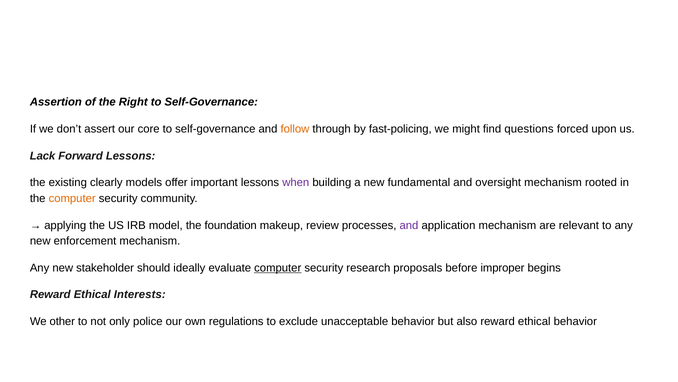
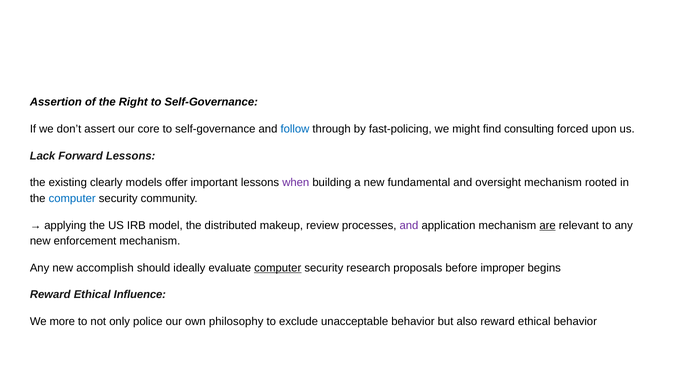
follow colour: orange -> blue
questions: questions -> consulting
computer at (72, 198) colour: orange -> blue
foundation: foundation -> distributed
are underline: none -> present
stakeholder: stakeholder -> accomplish
Interests: Interests -> Influence
other: other -> more
regulations: regulations -> philosophy
